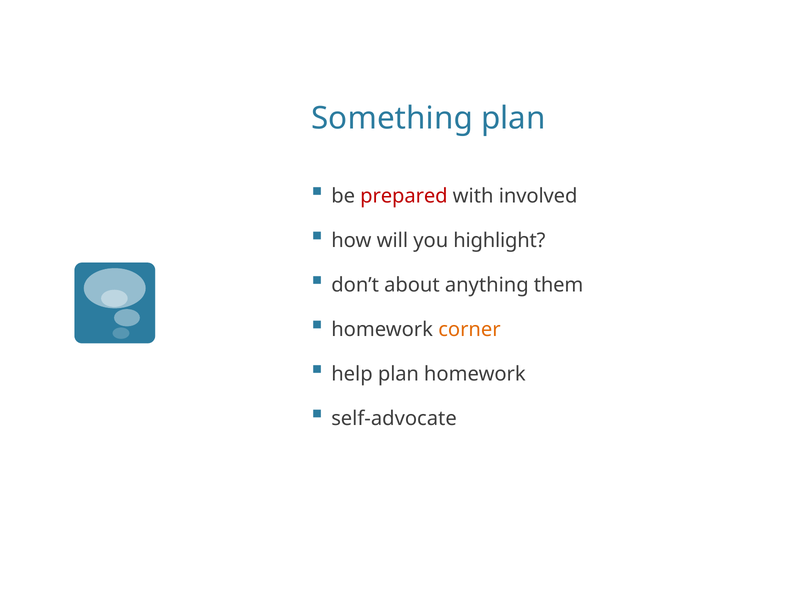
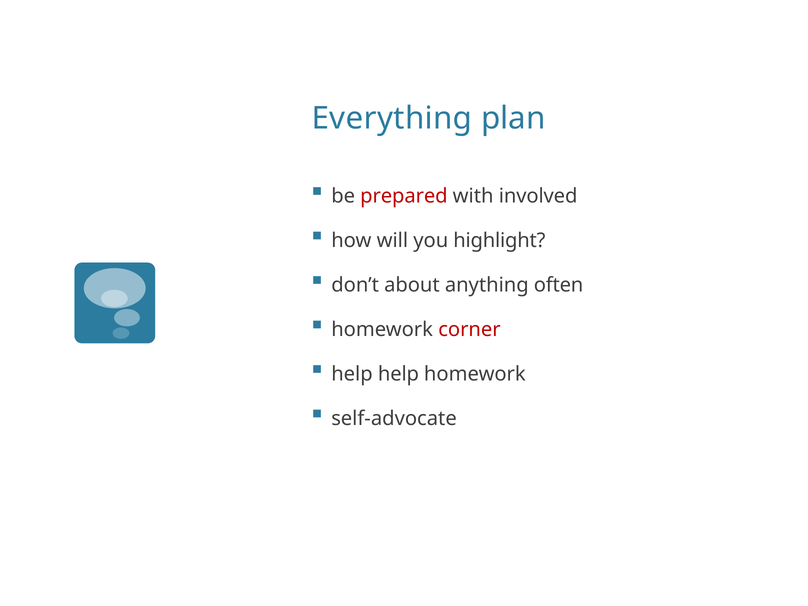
Something: Something -> Everything
them: them -> often
corner colour: orange -> red
help plan: plan -> help
